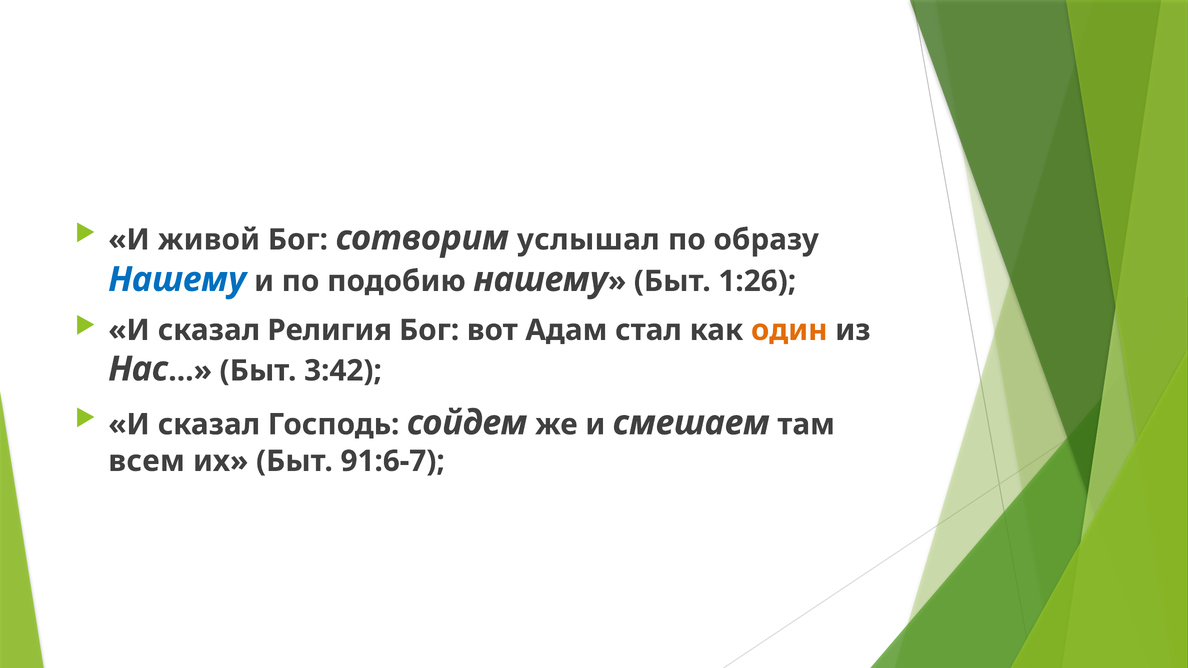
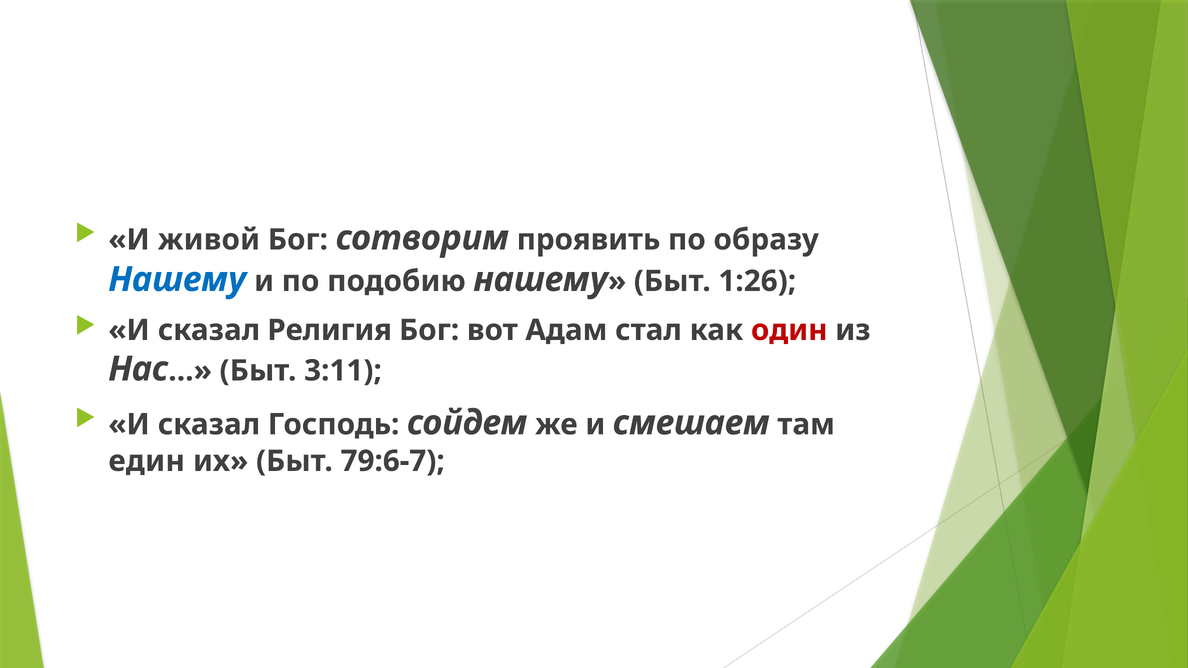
услышал: услышал -> проявить
один colour: orange -> red
3:42: 3:42 -> 3:11
всем: всем -> един
91:6-7: 91:6-7 -> 79:6-7
